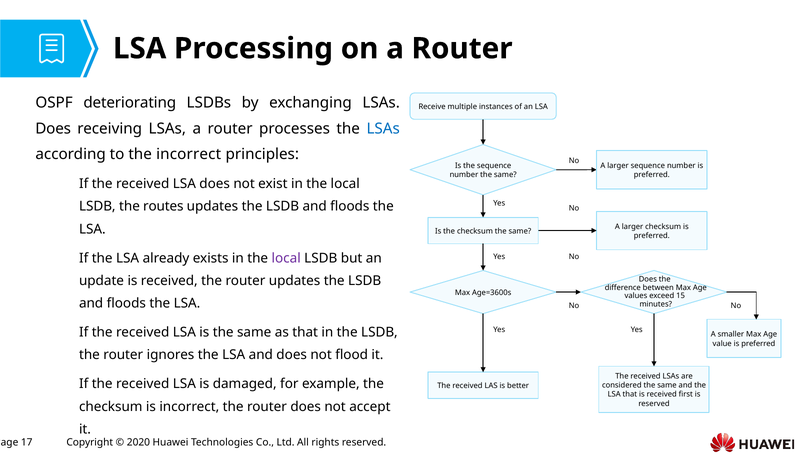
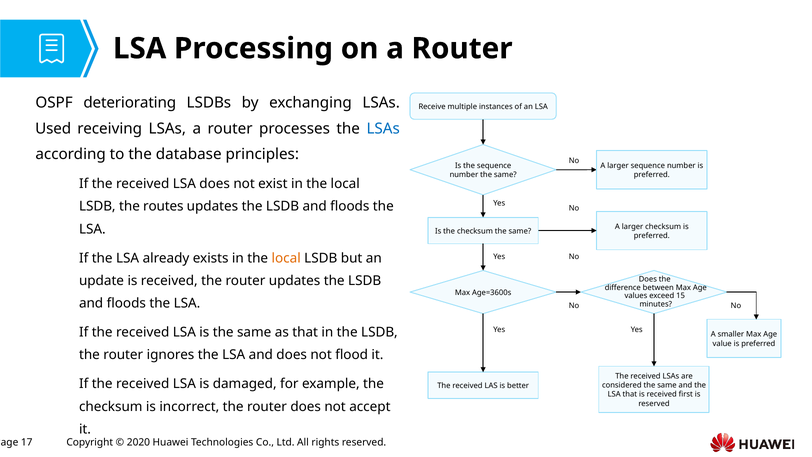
Does at (53, 128): Does -> Used
the incorrect: incorrect -> database
local at (286, 258) colour: purple -> orange
